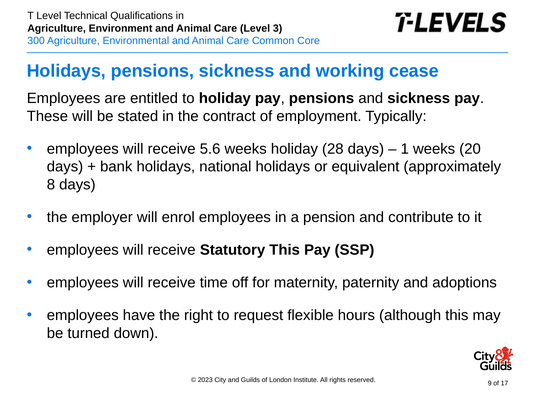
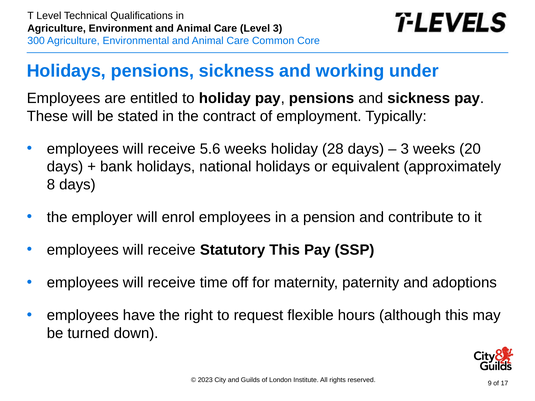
cease: cease -> under
1 at (405, 149): 1 -> 3
